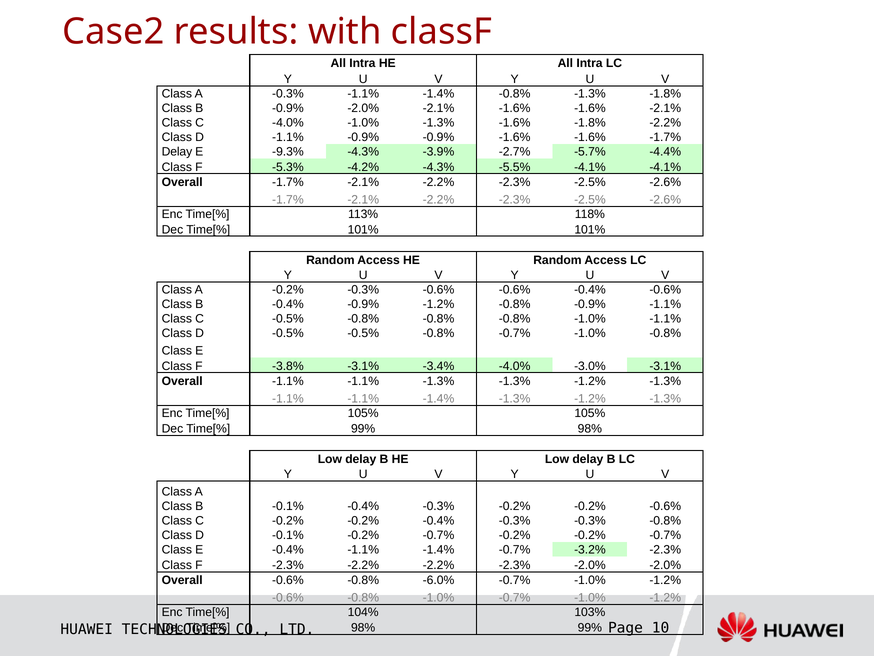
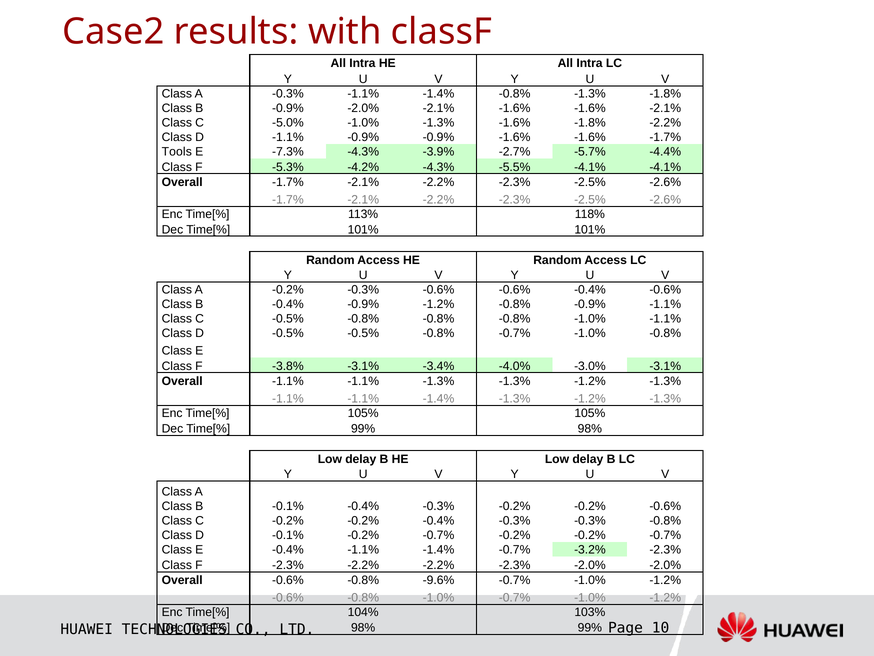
C -4.0%: -4.0% -> -5.0%
Delay at (177, 152): Delay -> Tools
-9.3%: -9.3% -> -7.3%
-6.0%: -6.0% -> -9.6%
